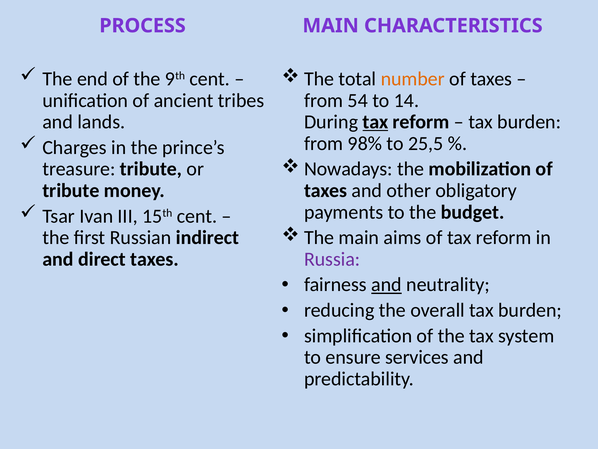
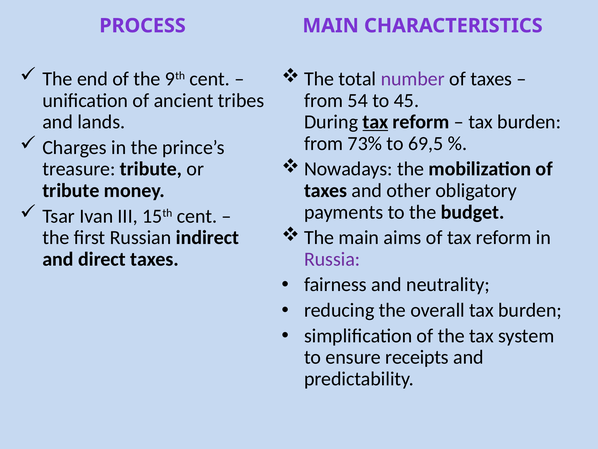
number colour: orange -> purple
14: 14 -> 45
98%: 98% -> 73%
25,5: 25,5 -> 69,5
and at (386, 284) underline: present -> none
services: services -> receipts
